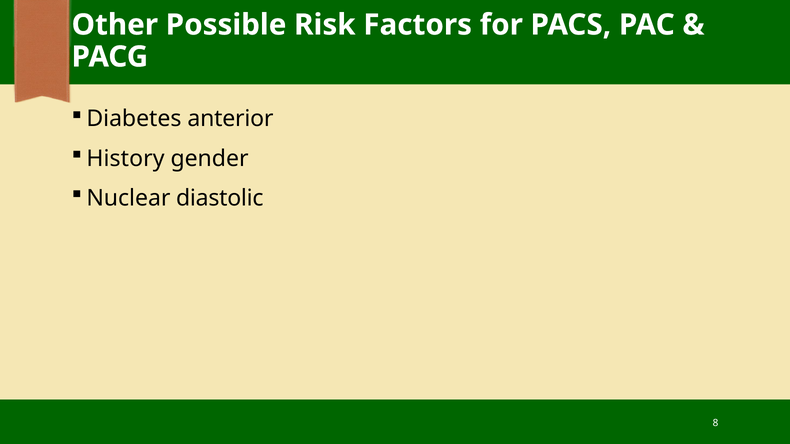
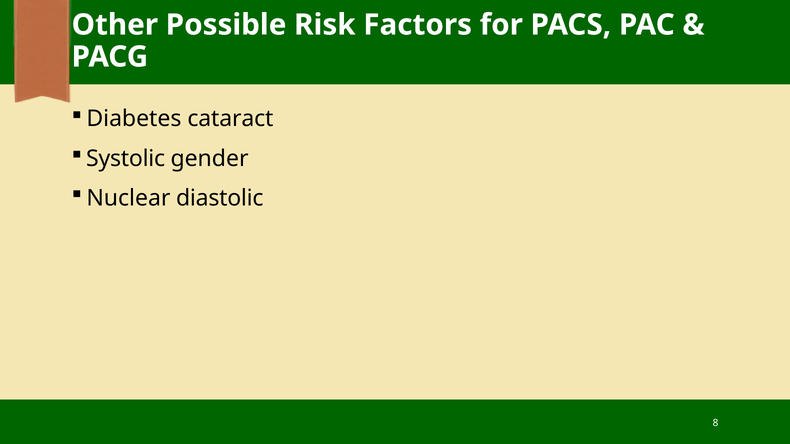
anterior: anterior -> cataract
History: History -> Systolic
